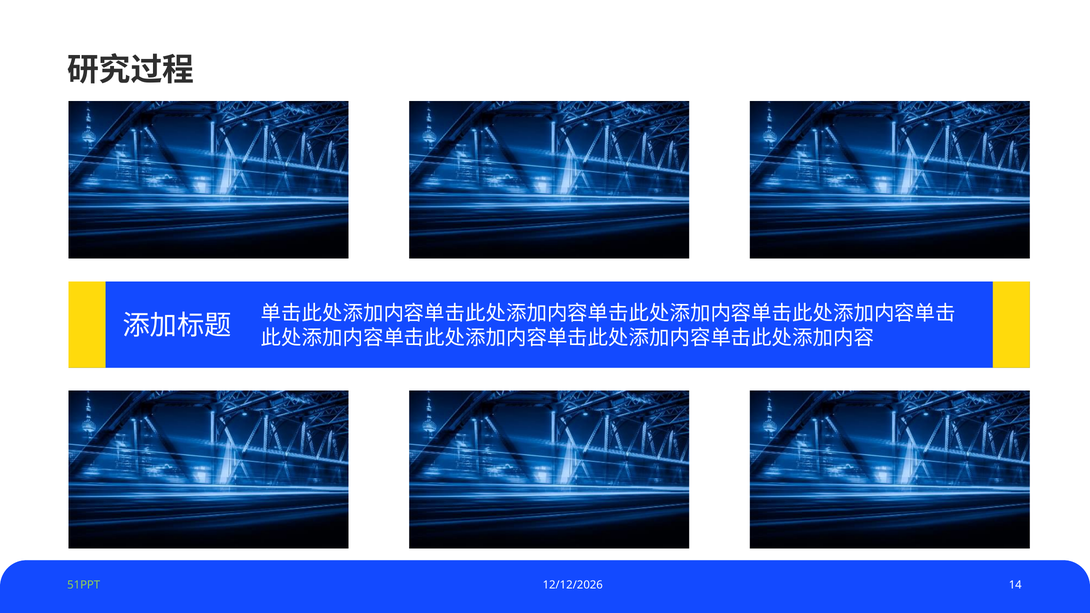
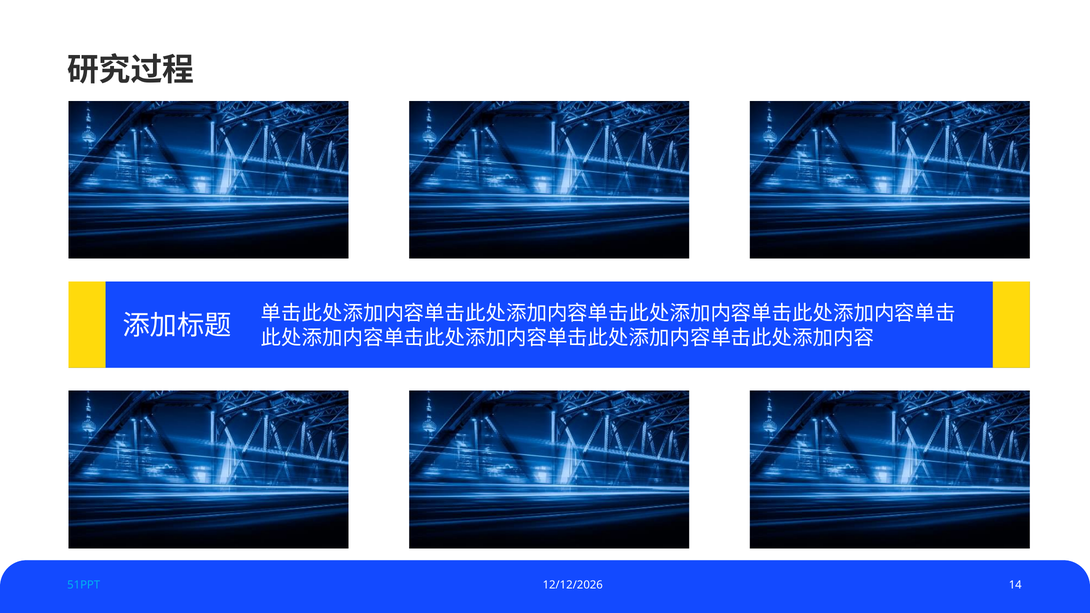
51PPT colour: light green -> light blue
